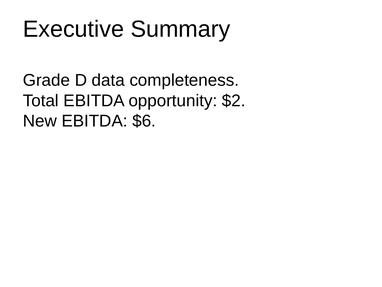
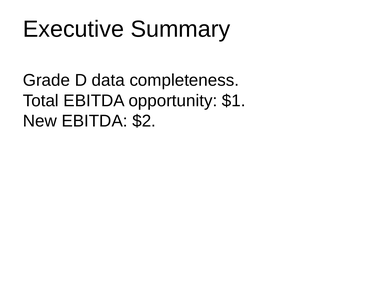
$2: $2 -> $1
$6: $6 -> $2
